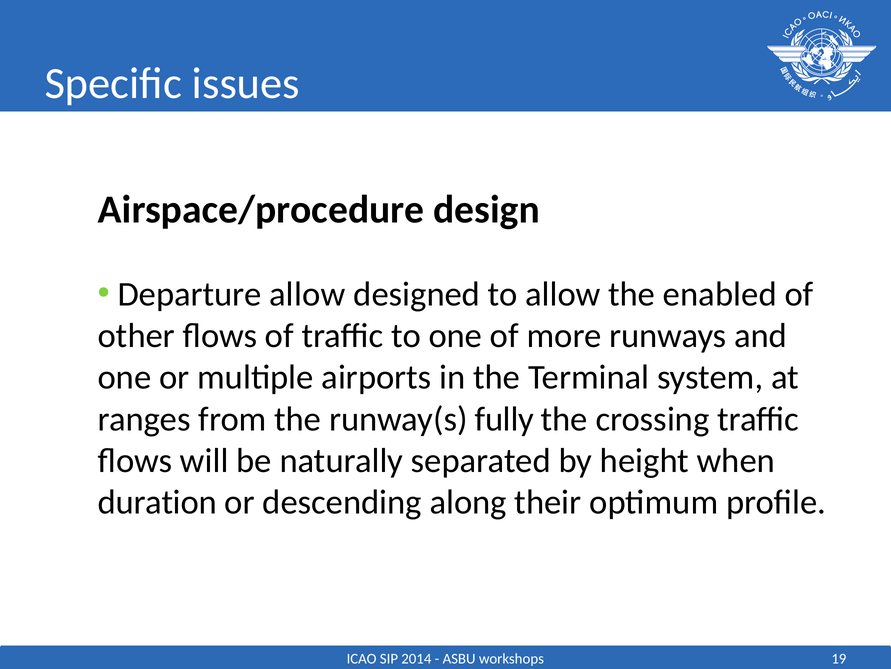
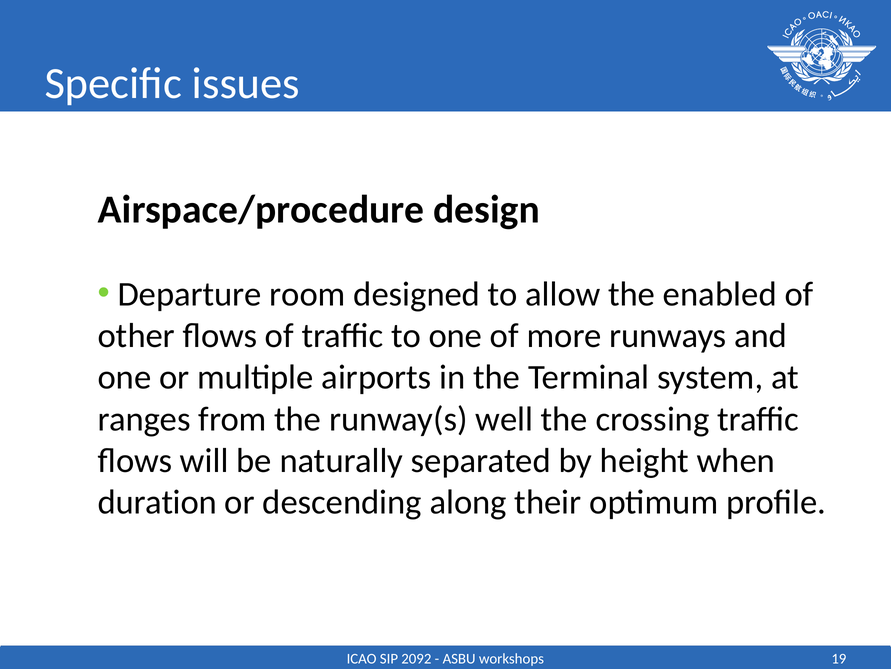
Departure allow: allow -> room
fully: fully -> well
2014: 2014 -> 2092
